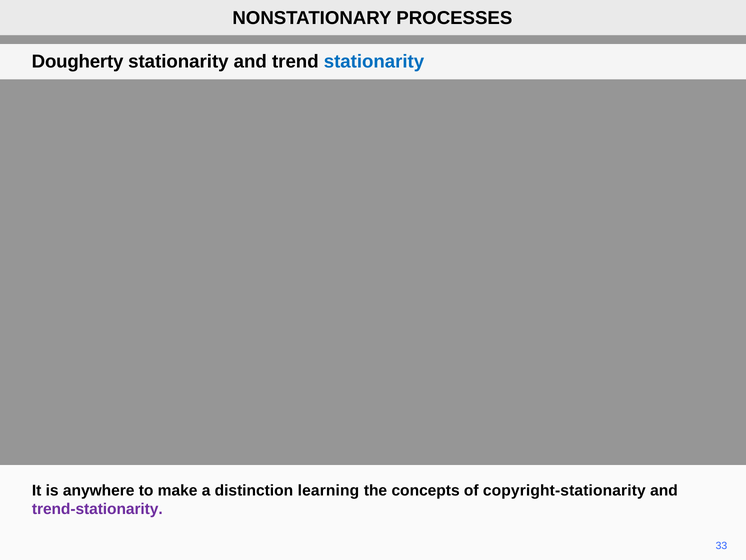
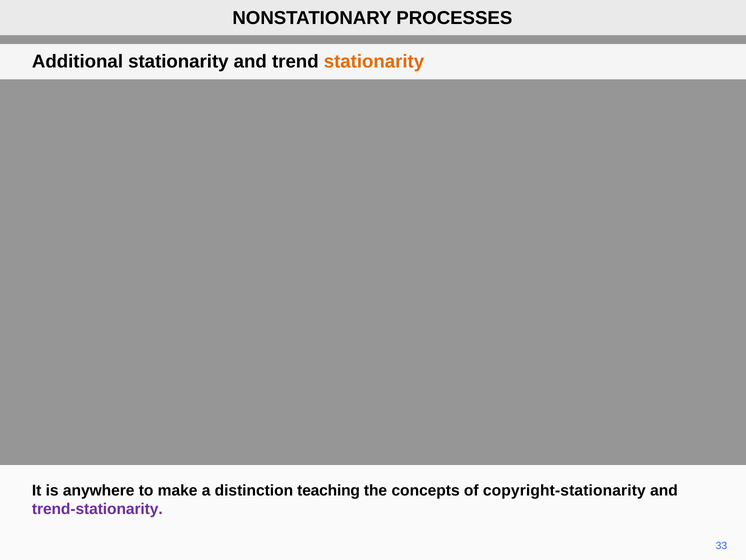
Dougherty: Dougherty -> Additional
stationarity at (374, 62) colour: blue -> orange
learning: learning -> teaching
